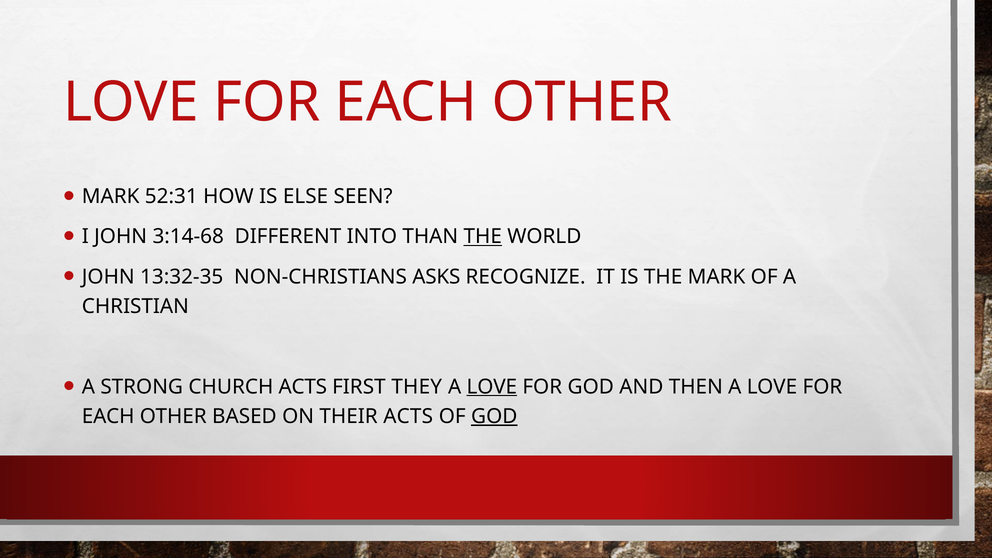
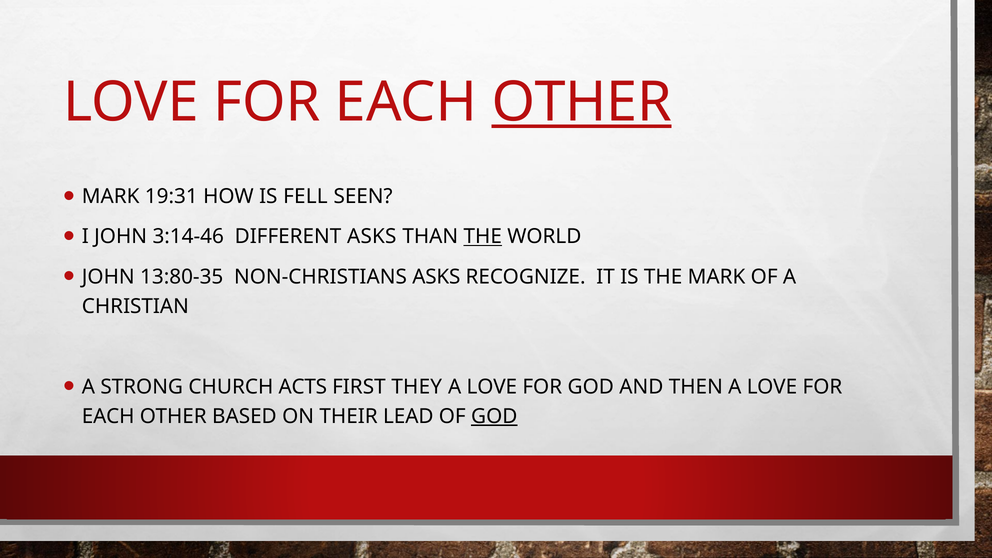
OTHER at (582, 102) underline: none -> present
52:31: 52:31 -> 19:31
ELSE: ELSE -> FELL
3:14-68: 3:14-68 -> 3:14-46
DIFFERENT INTO: INTO -> ASKS
13:32-35: 13:32-35 -> 13:80-35
LOVE at (492, 387) underline: present -> none
THEIR ACTS: ACTS -> LEAD
